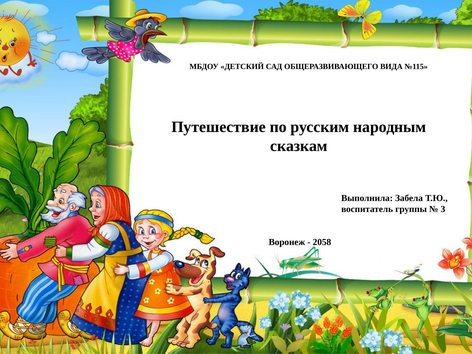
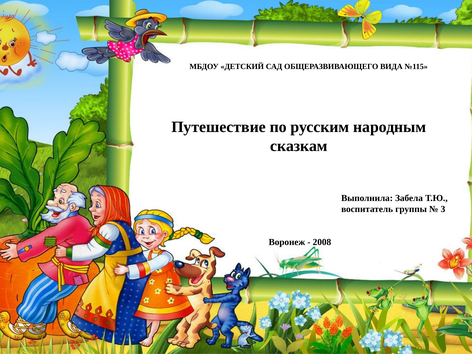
2058: 2058 -> 2008
